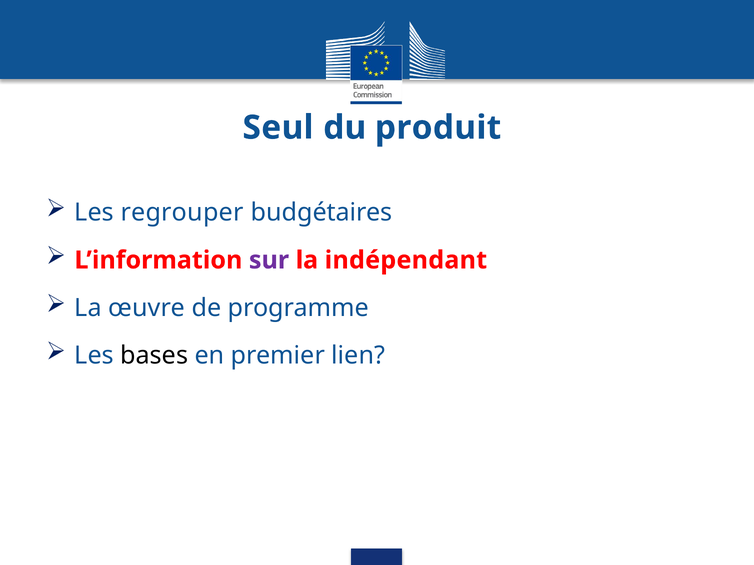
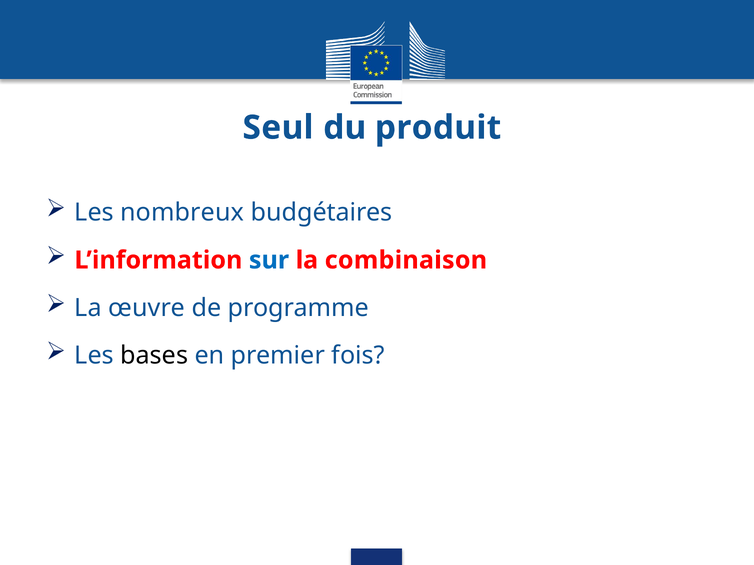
regrouper: regrouper -> nombreux
sur colour: purple -> blue
indépendant: indépendant -> combinaison
lien: lien -> fois
